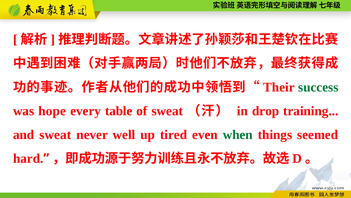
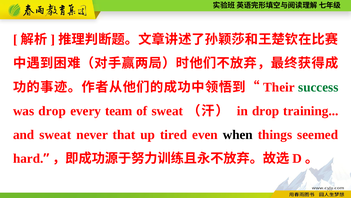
was hope: hope -> drop
table: table -> team
well: well -> that
when colour: green -> black
